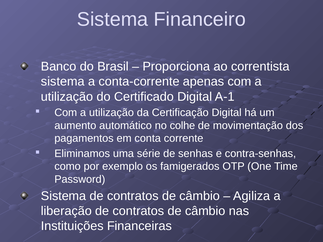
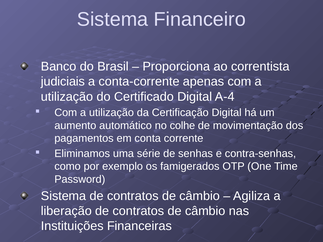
sistema at (63, 82): sistema -> judiciais
A-1: A-1 -> A-4
